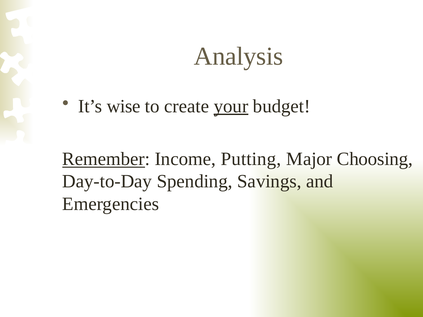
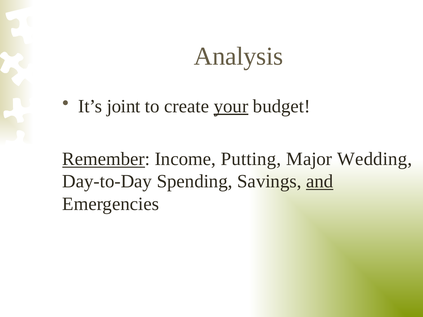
wise: wise -> joint
Choosing: Choosing -> Wedding
and underline: none -> present
